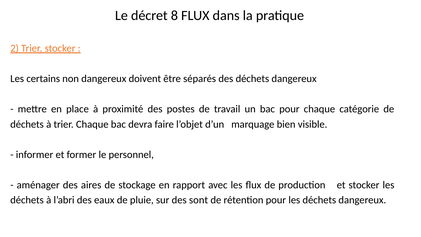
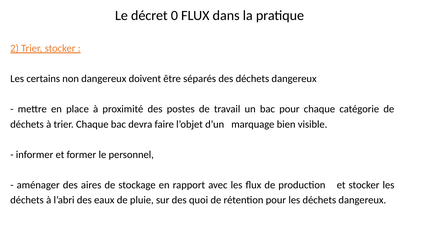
8: 8 -> 0
sont: sont -> quoi
